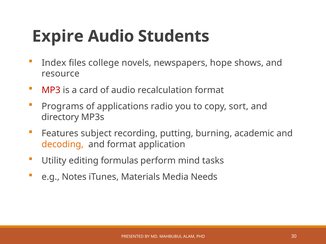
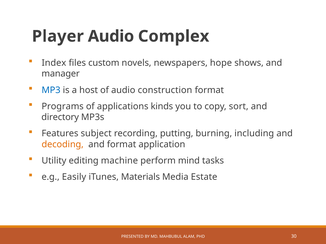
Expire: Expire -> Player
Students: Students -> Complex
college: college -> custom
resource: resource -> manager
MP3 colour: red -> blue
card: card -> host
recalculation: recalculation -> construction
radio: radio -> kinds
academic: academic -> including
formulas: formulas -> machine
Notes: Notes -> Easily
Needs: Needs -> Estate
